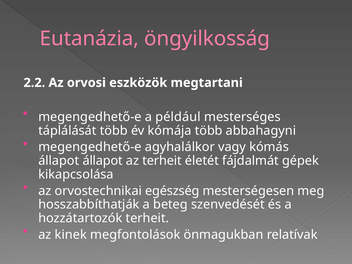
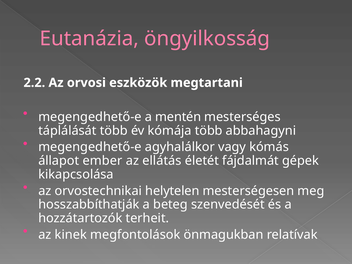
például: például -> mentén
állapot állapot: állapot -> ember
az terheit: terheit -> ellátás
egészség: egészség -> helytelen
